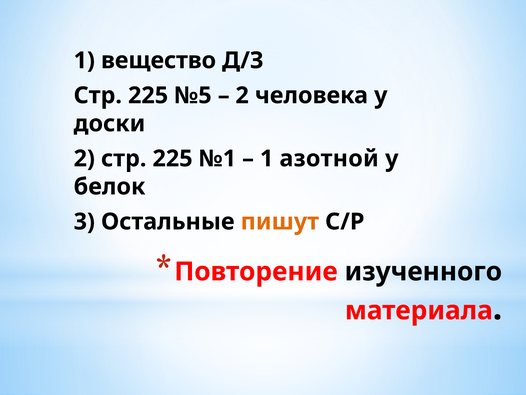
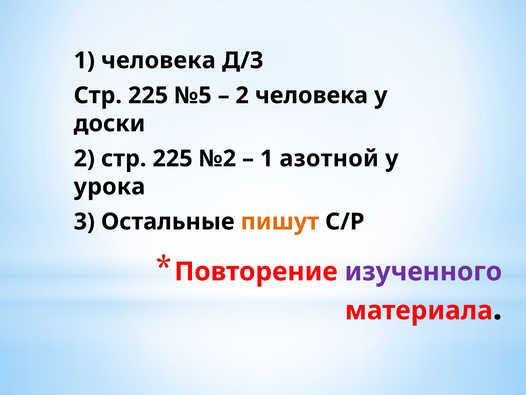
1 вещество: вещество -> человека
№1: №1 -> №2
белок: белок -> урока
изученного colour: black -> purple
